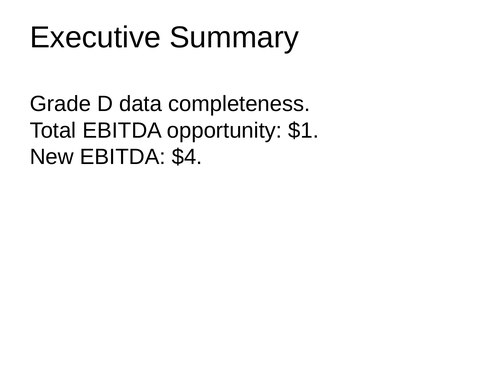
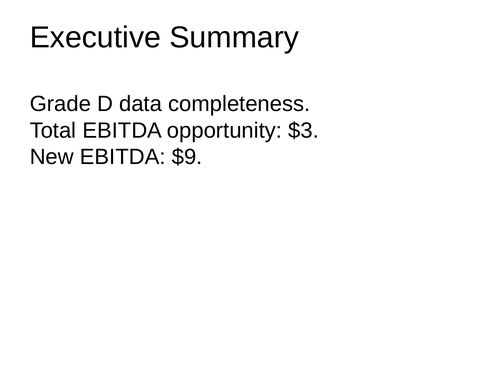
$1: $1 -> $3
$4: $4 -> $9
